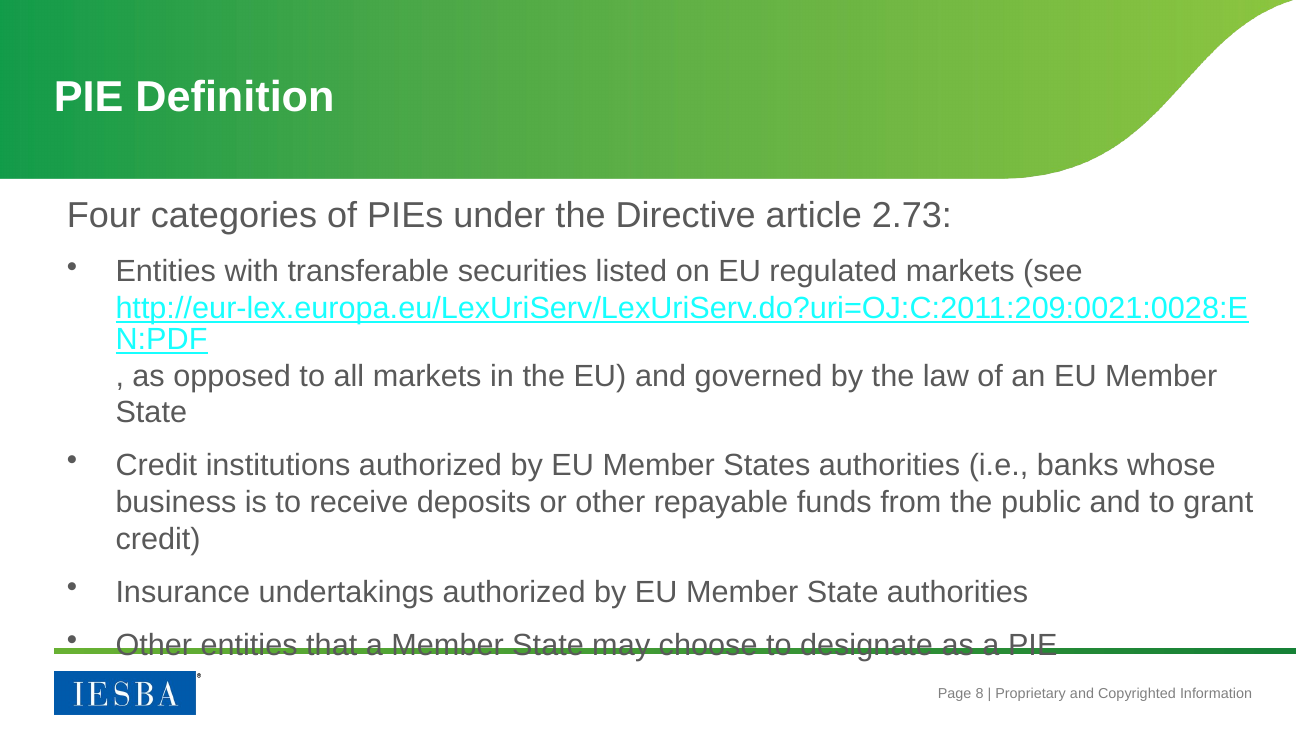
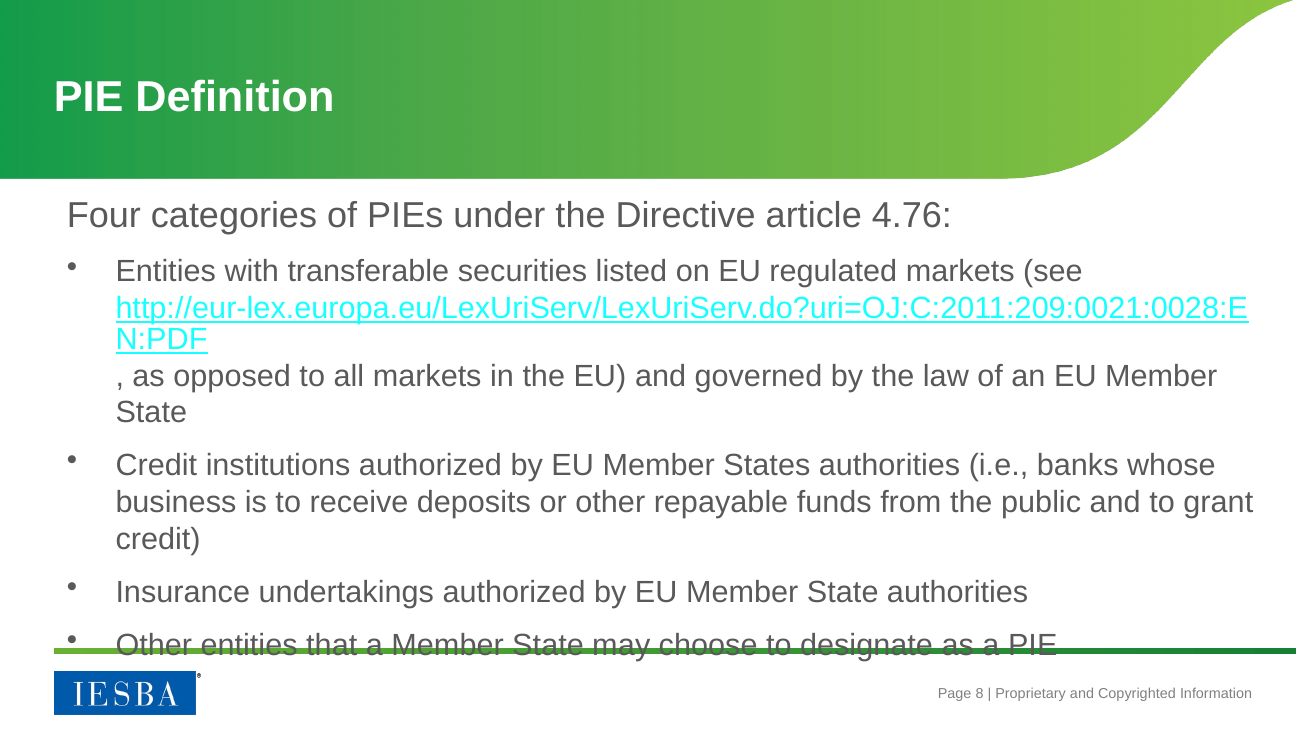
2.73: 2.73 -> 4.76
